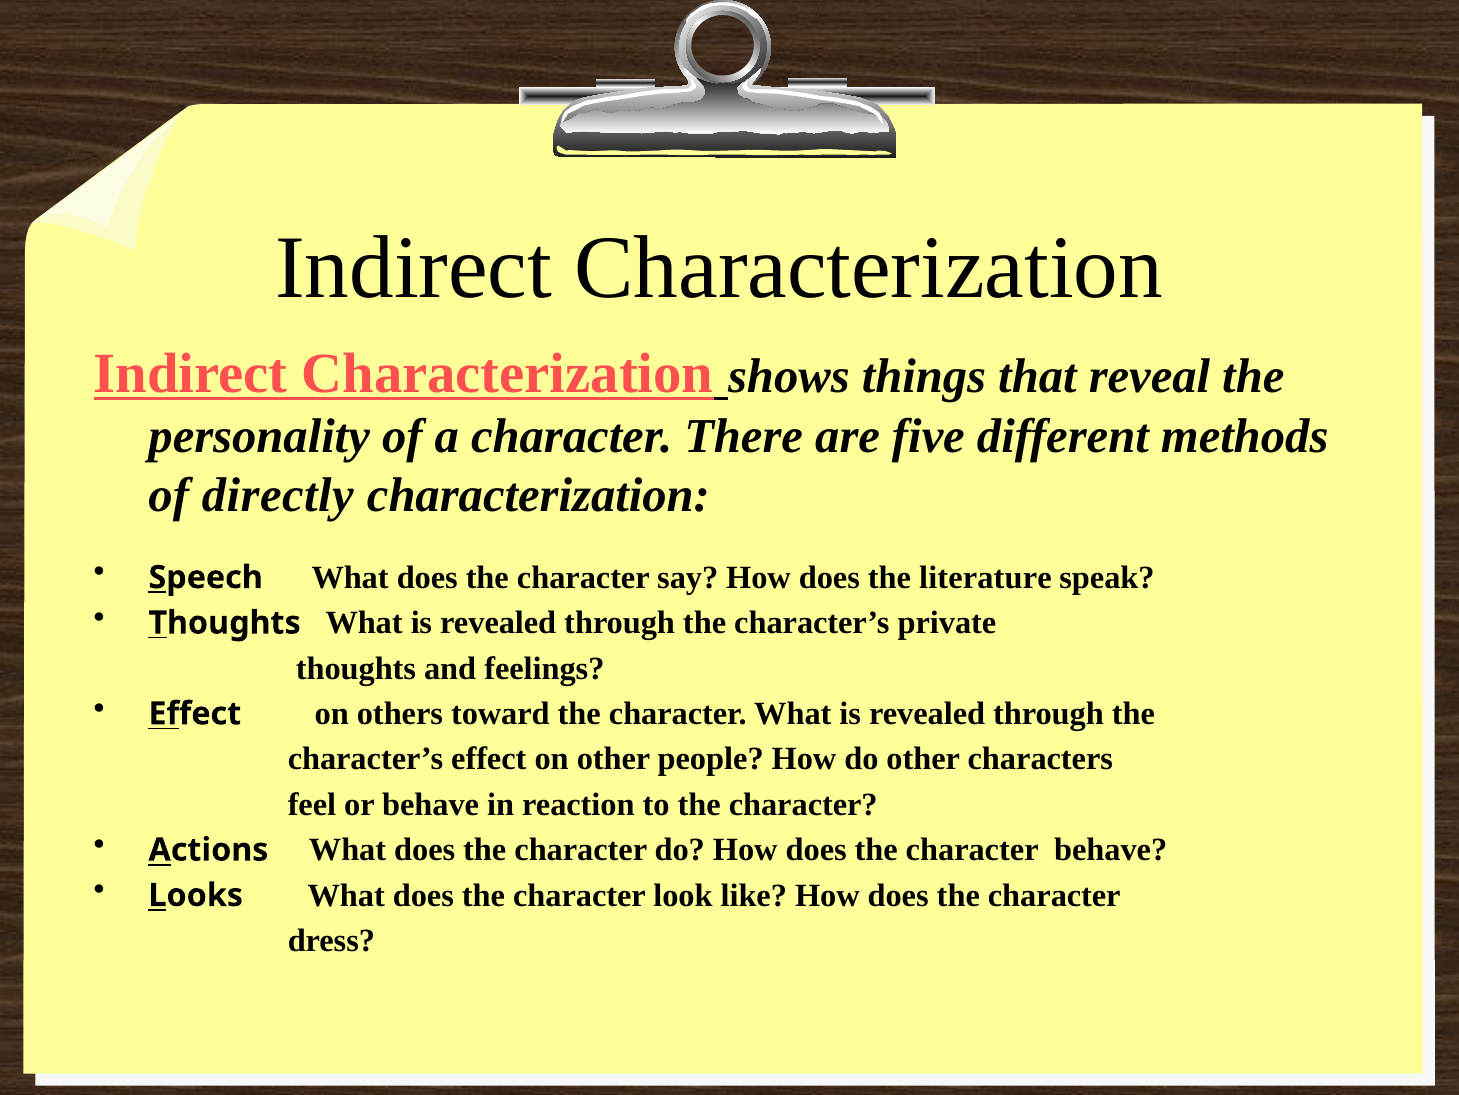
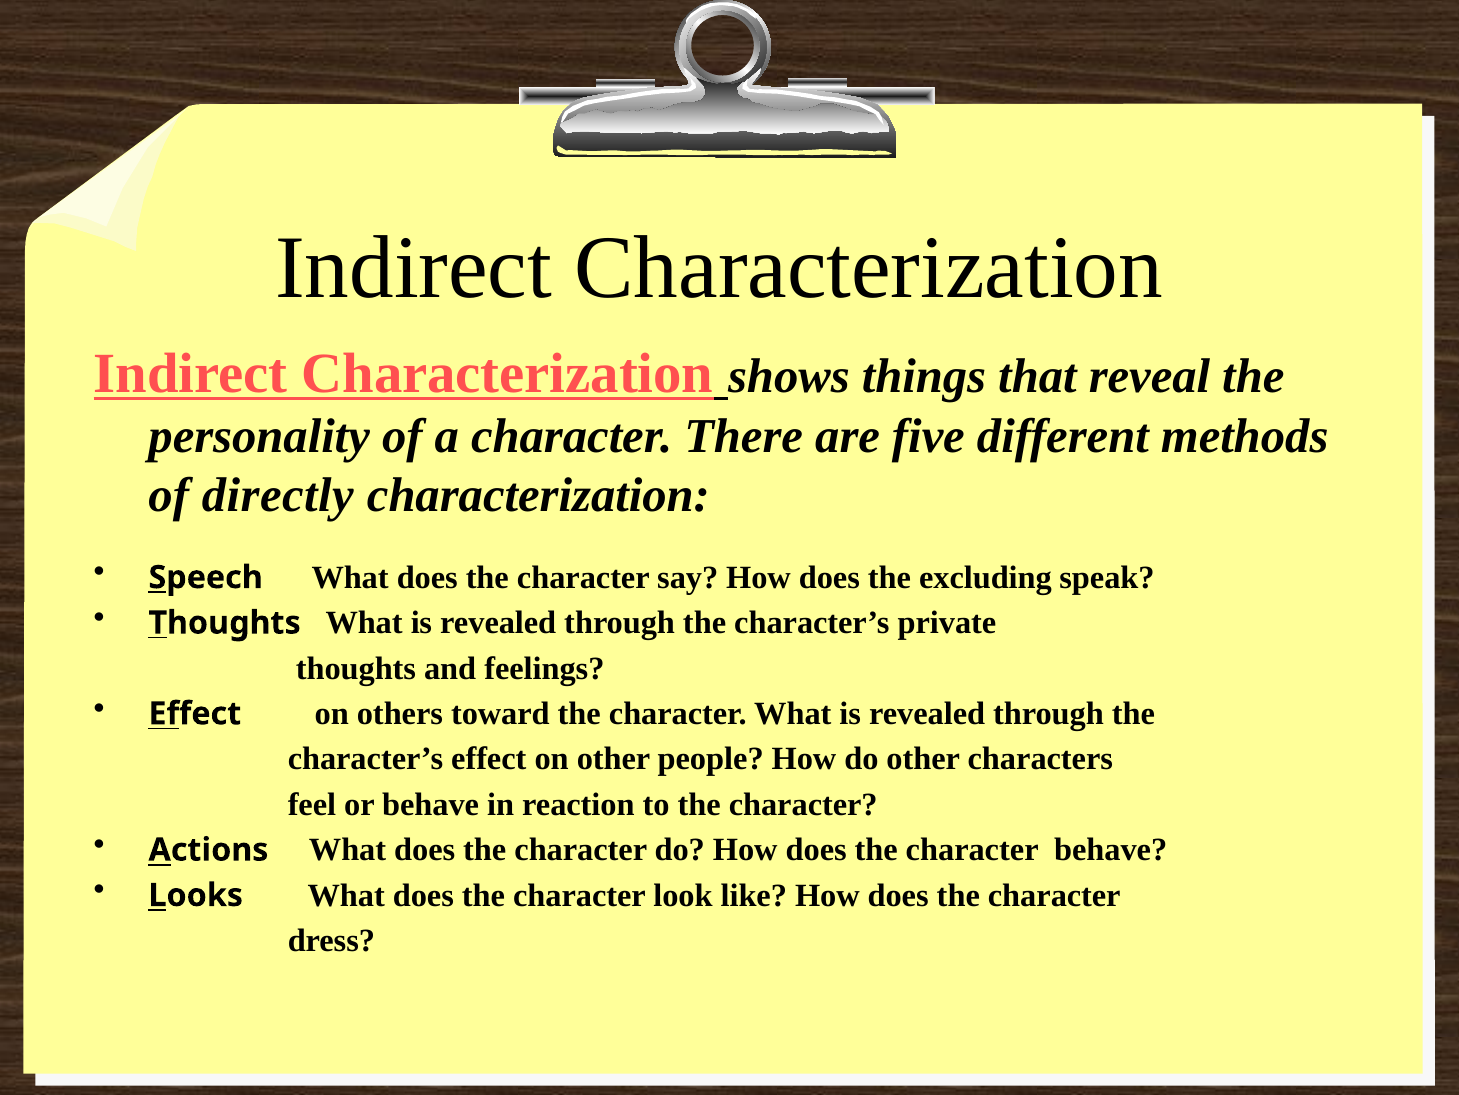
literature: literature -> excluding
